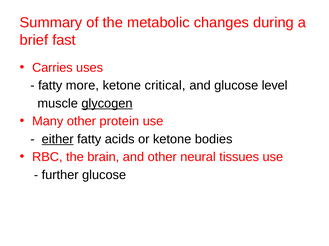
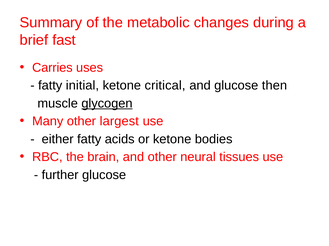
more: more -> initial
level: level -> then
protein: protein -> largest
either underline: present -> none
